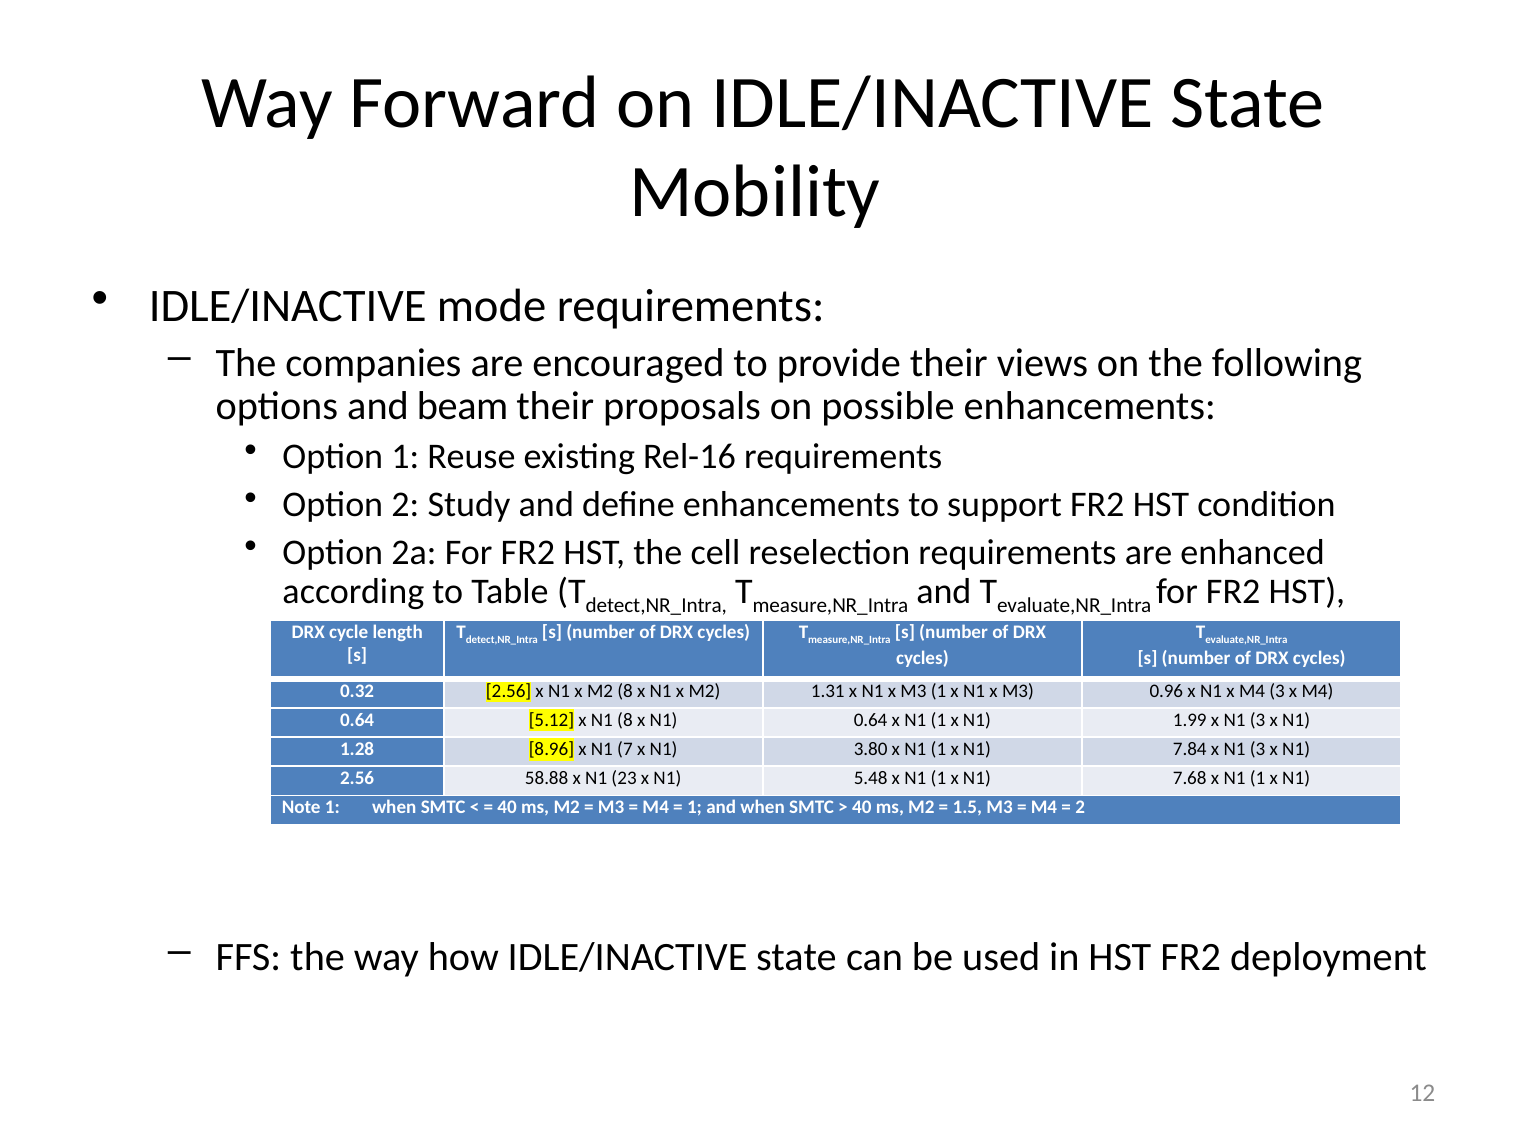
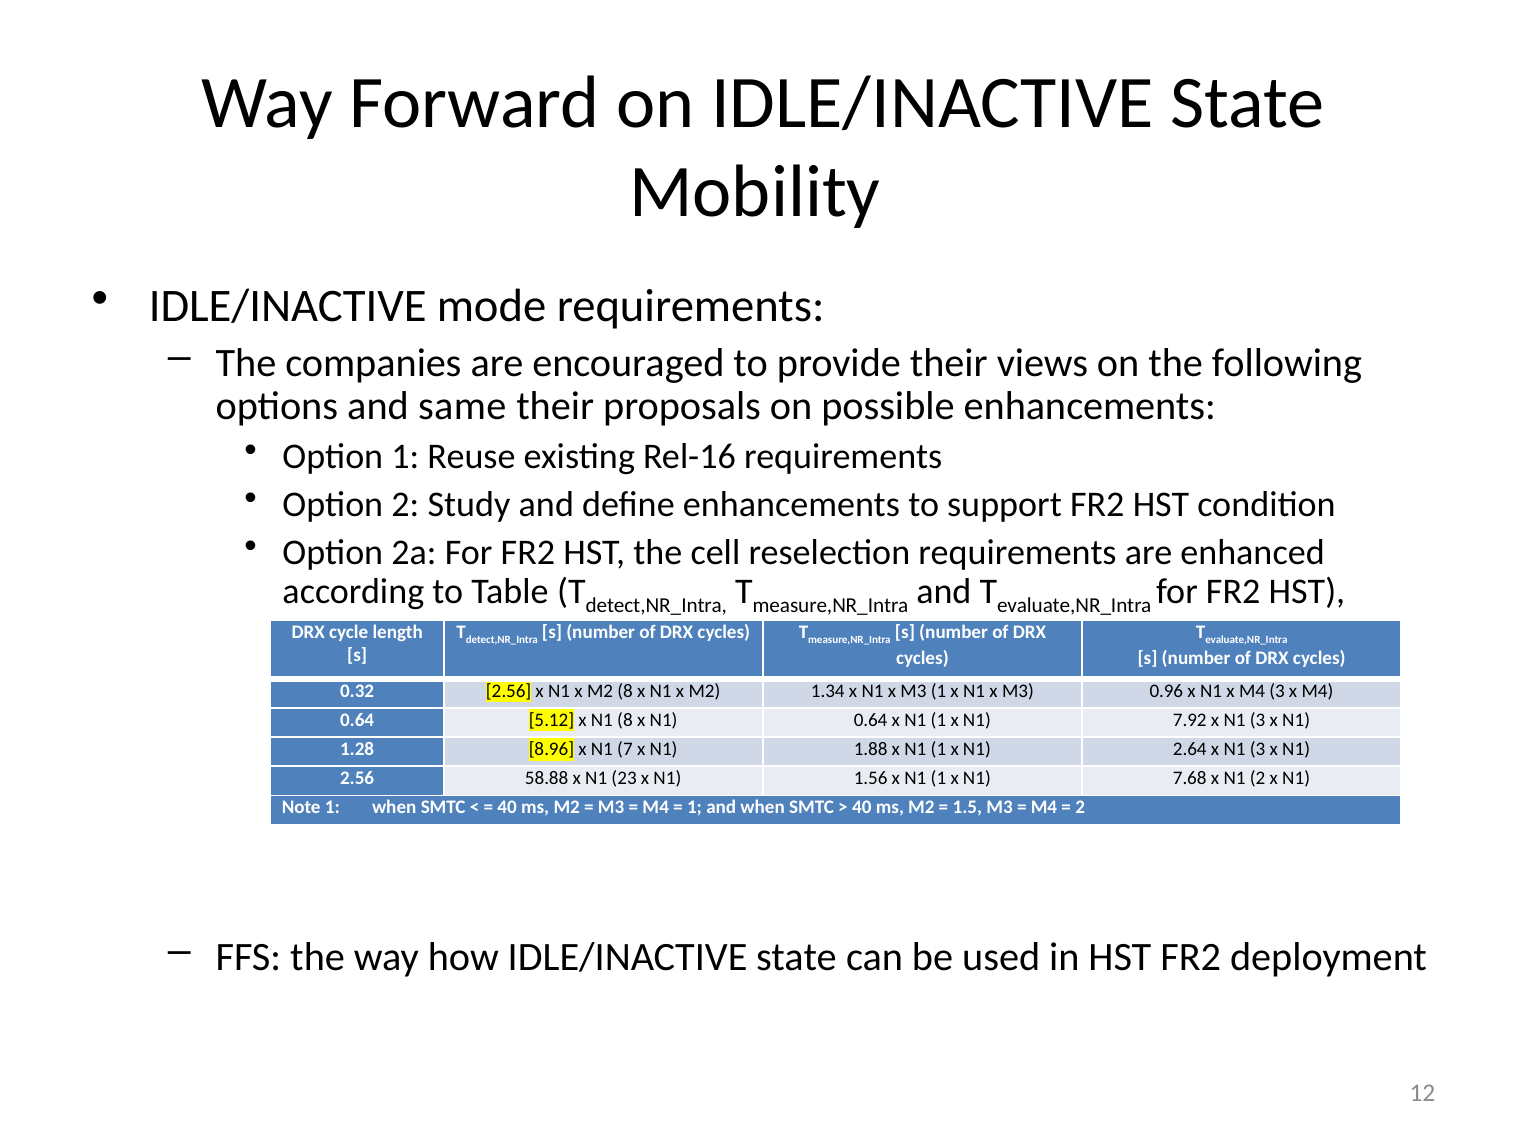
beam: beam -> same
1.31: 1.31 -> 1.34
1.99: 1.99 -> 7.92
3.80: 3.80 -> 1.88
7.84: 7.84 -> 2.64
5.48: 5.48 -> 1.56
7.68 x N1 1: 1 -> 2
